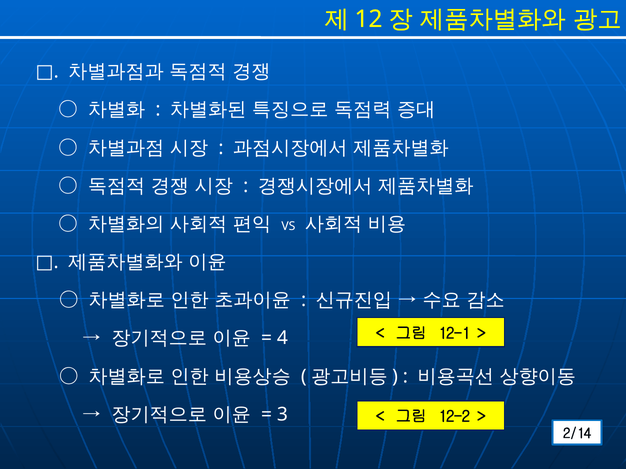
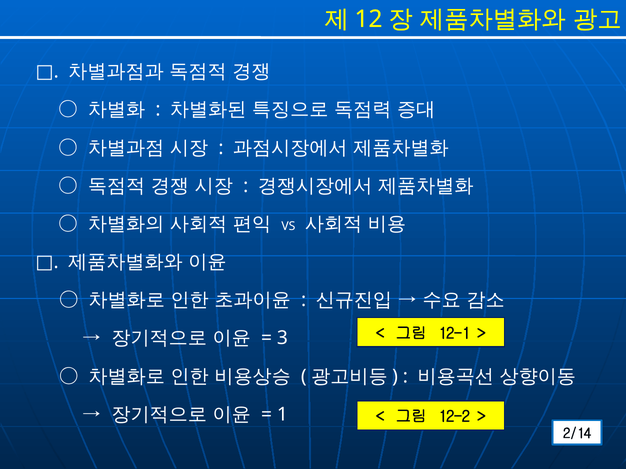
4: 4 -> 3
3: 3 -> 1
